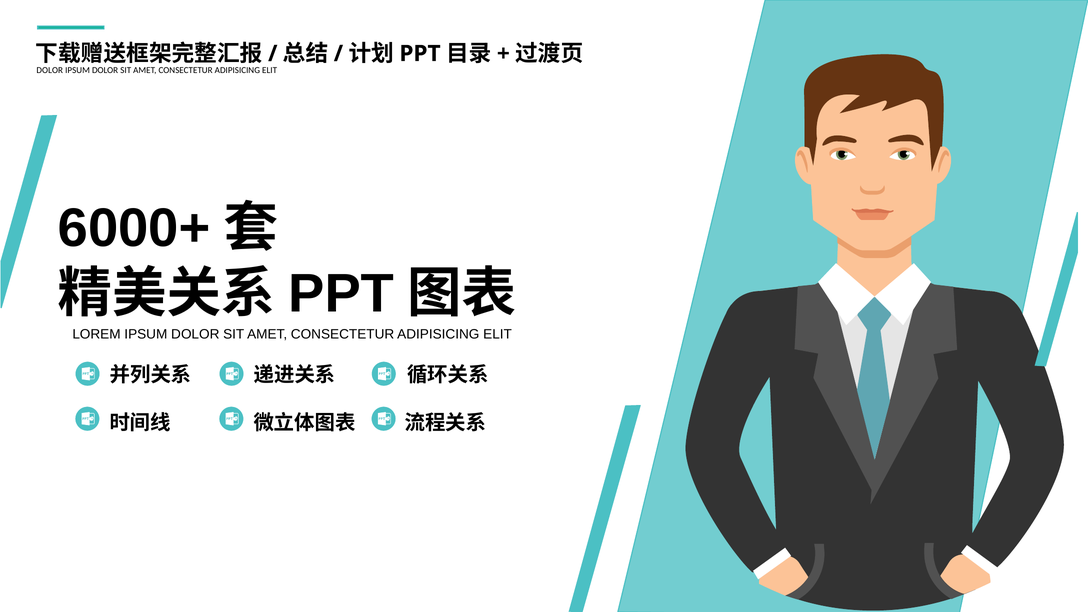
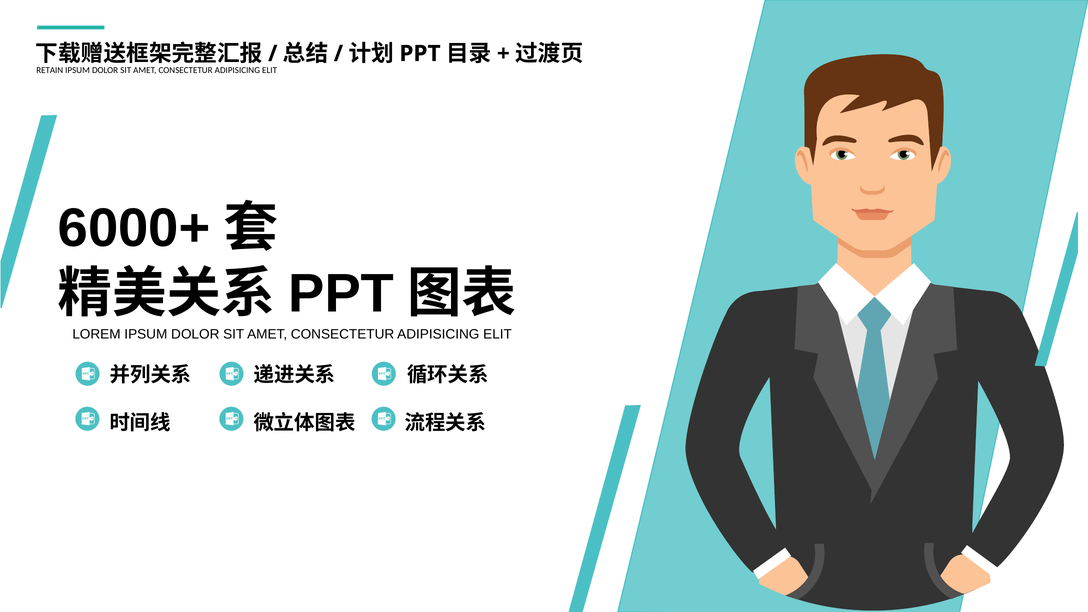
DOLOR at (50, 70): DOLOR -> RETAIN
